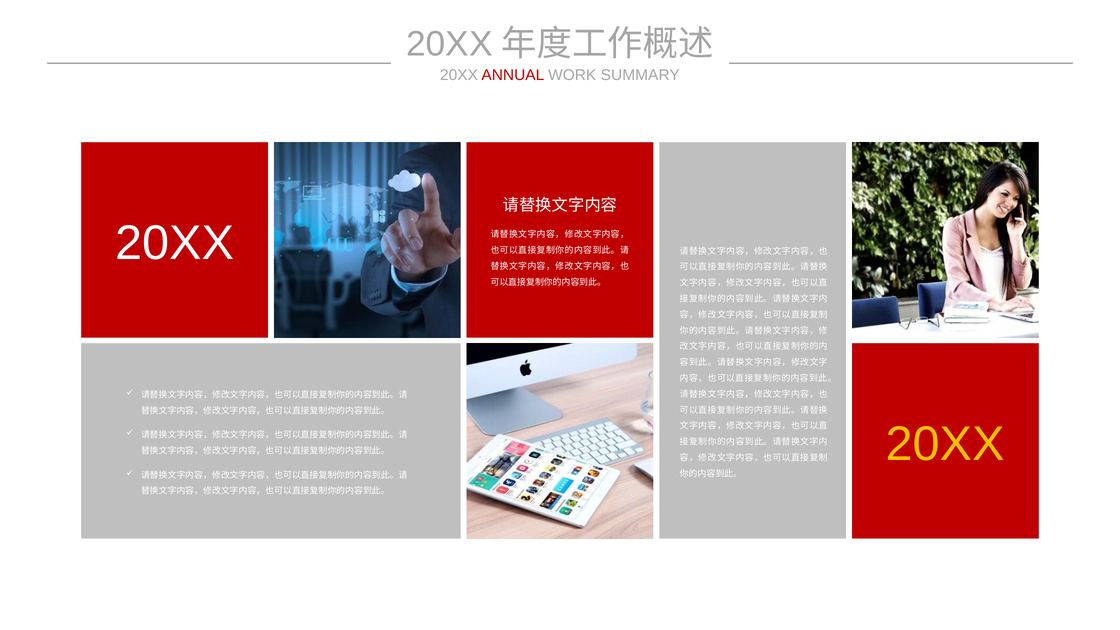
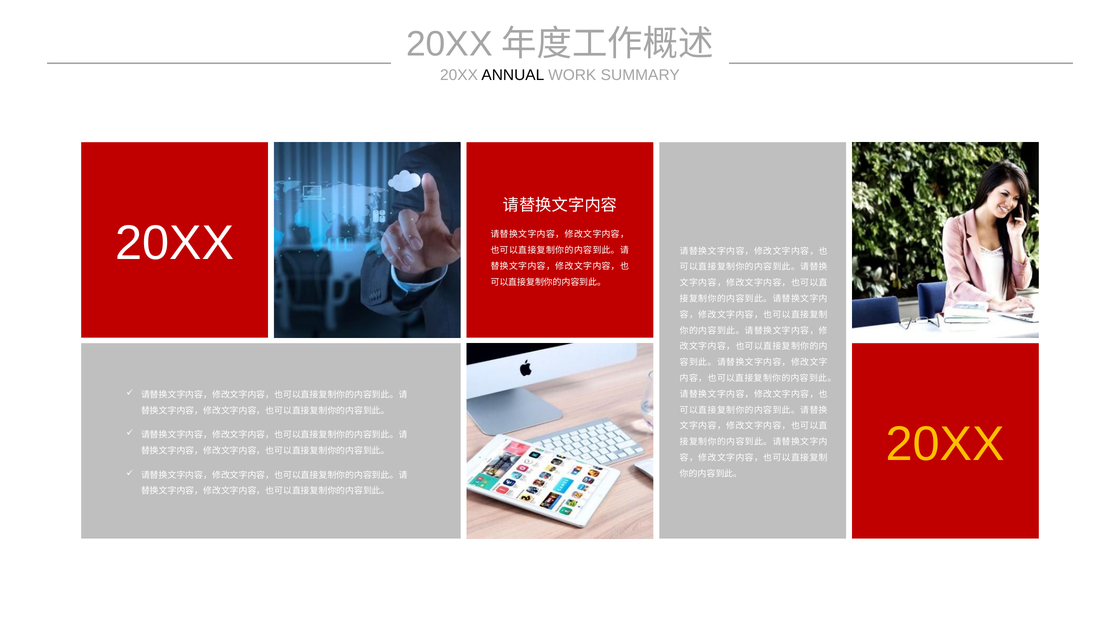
ANNUAL colour: red -> black
